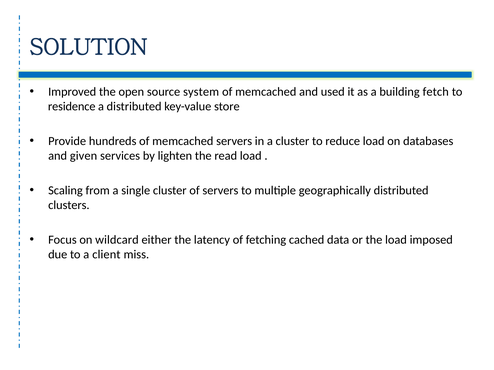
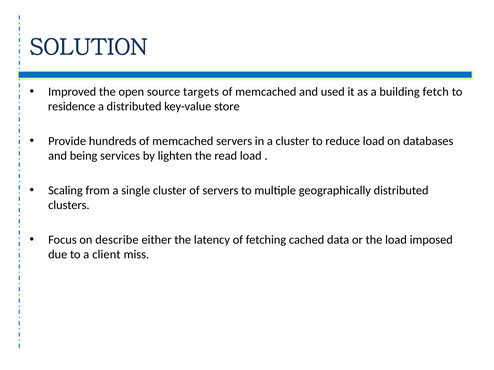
system: system -> targets
given: given -> being
wildcard: wildcard -> describe
